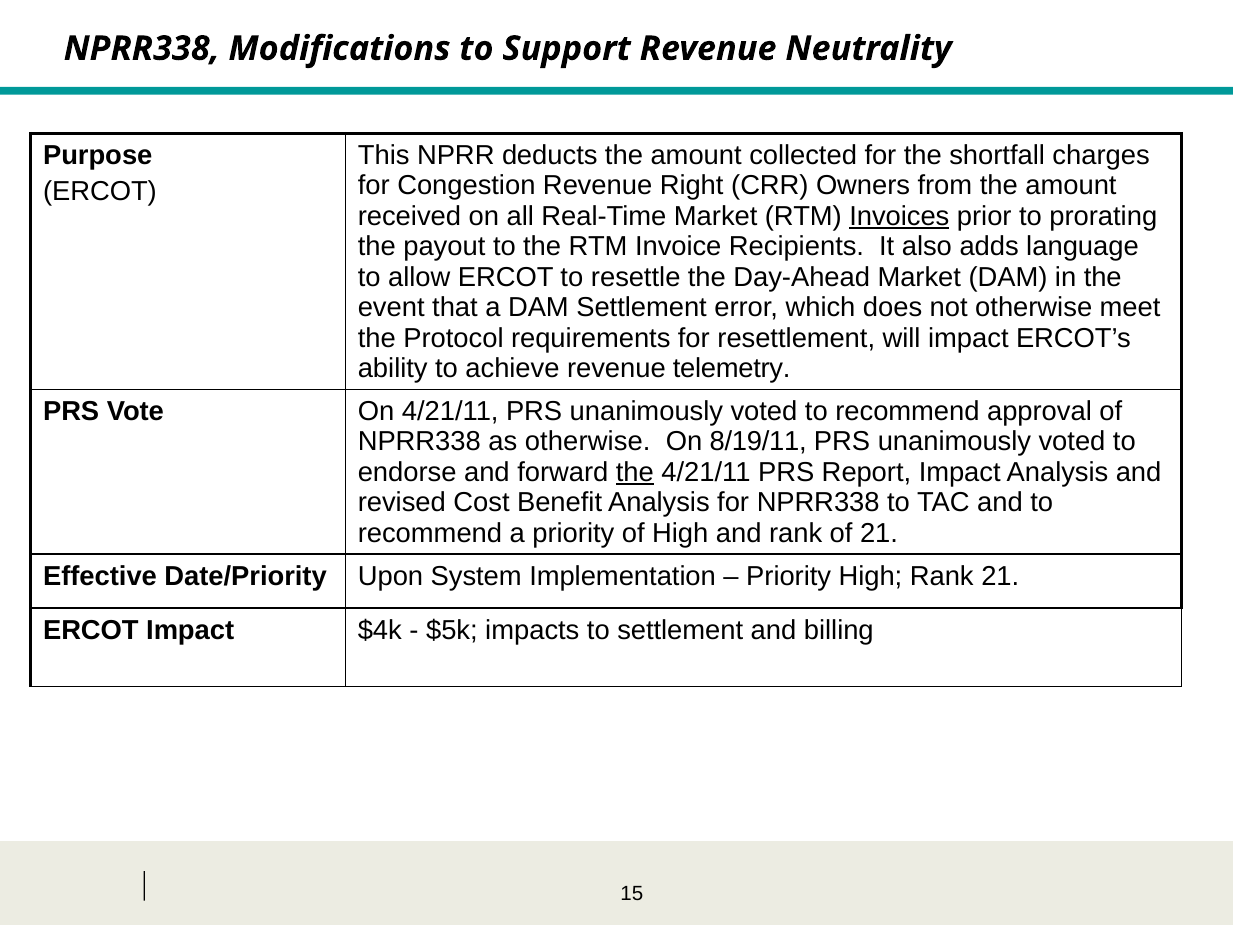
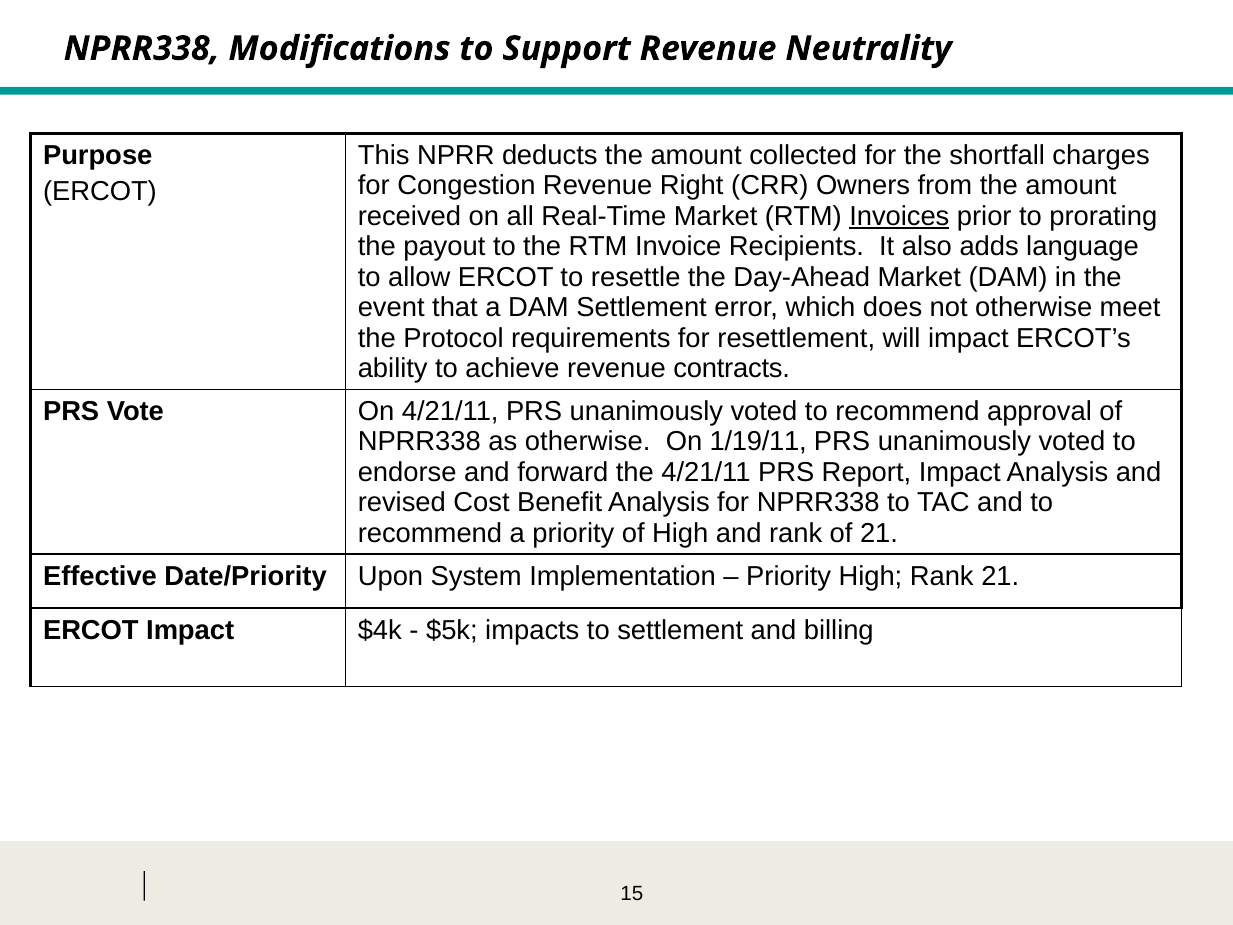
telemetry: telemetry -> contracts
8/19/11: 8/19/11 -> 1/19/11
the at (635, 472) underline: present -> none
